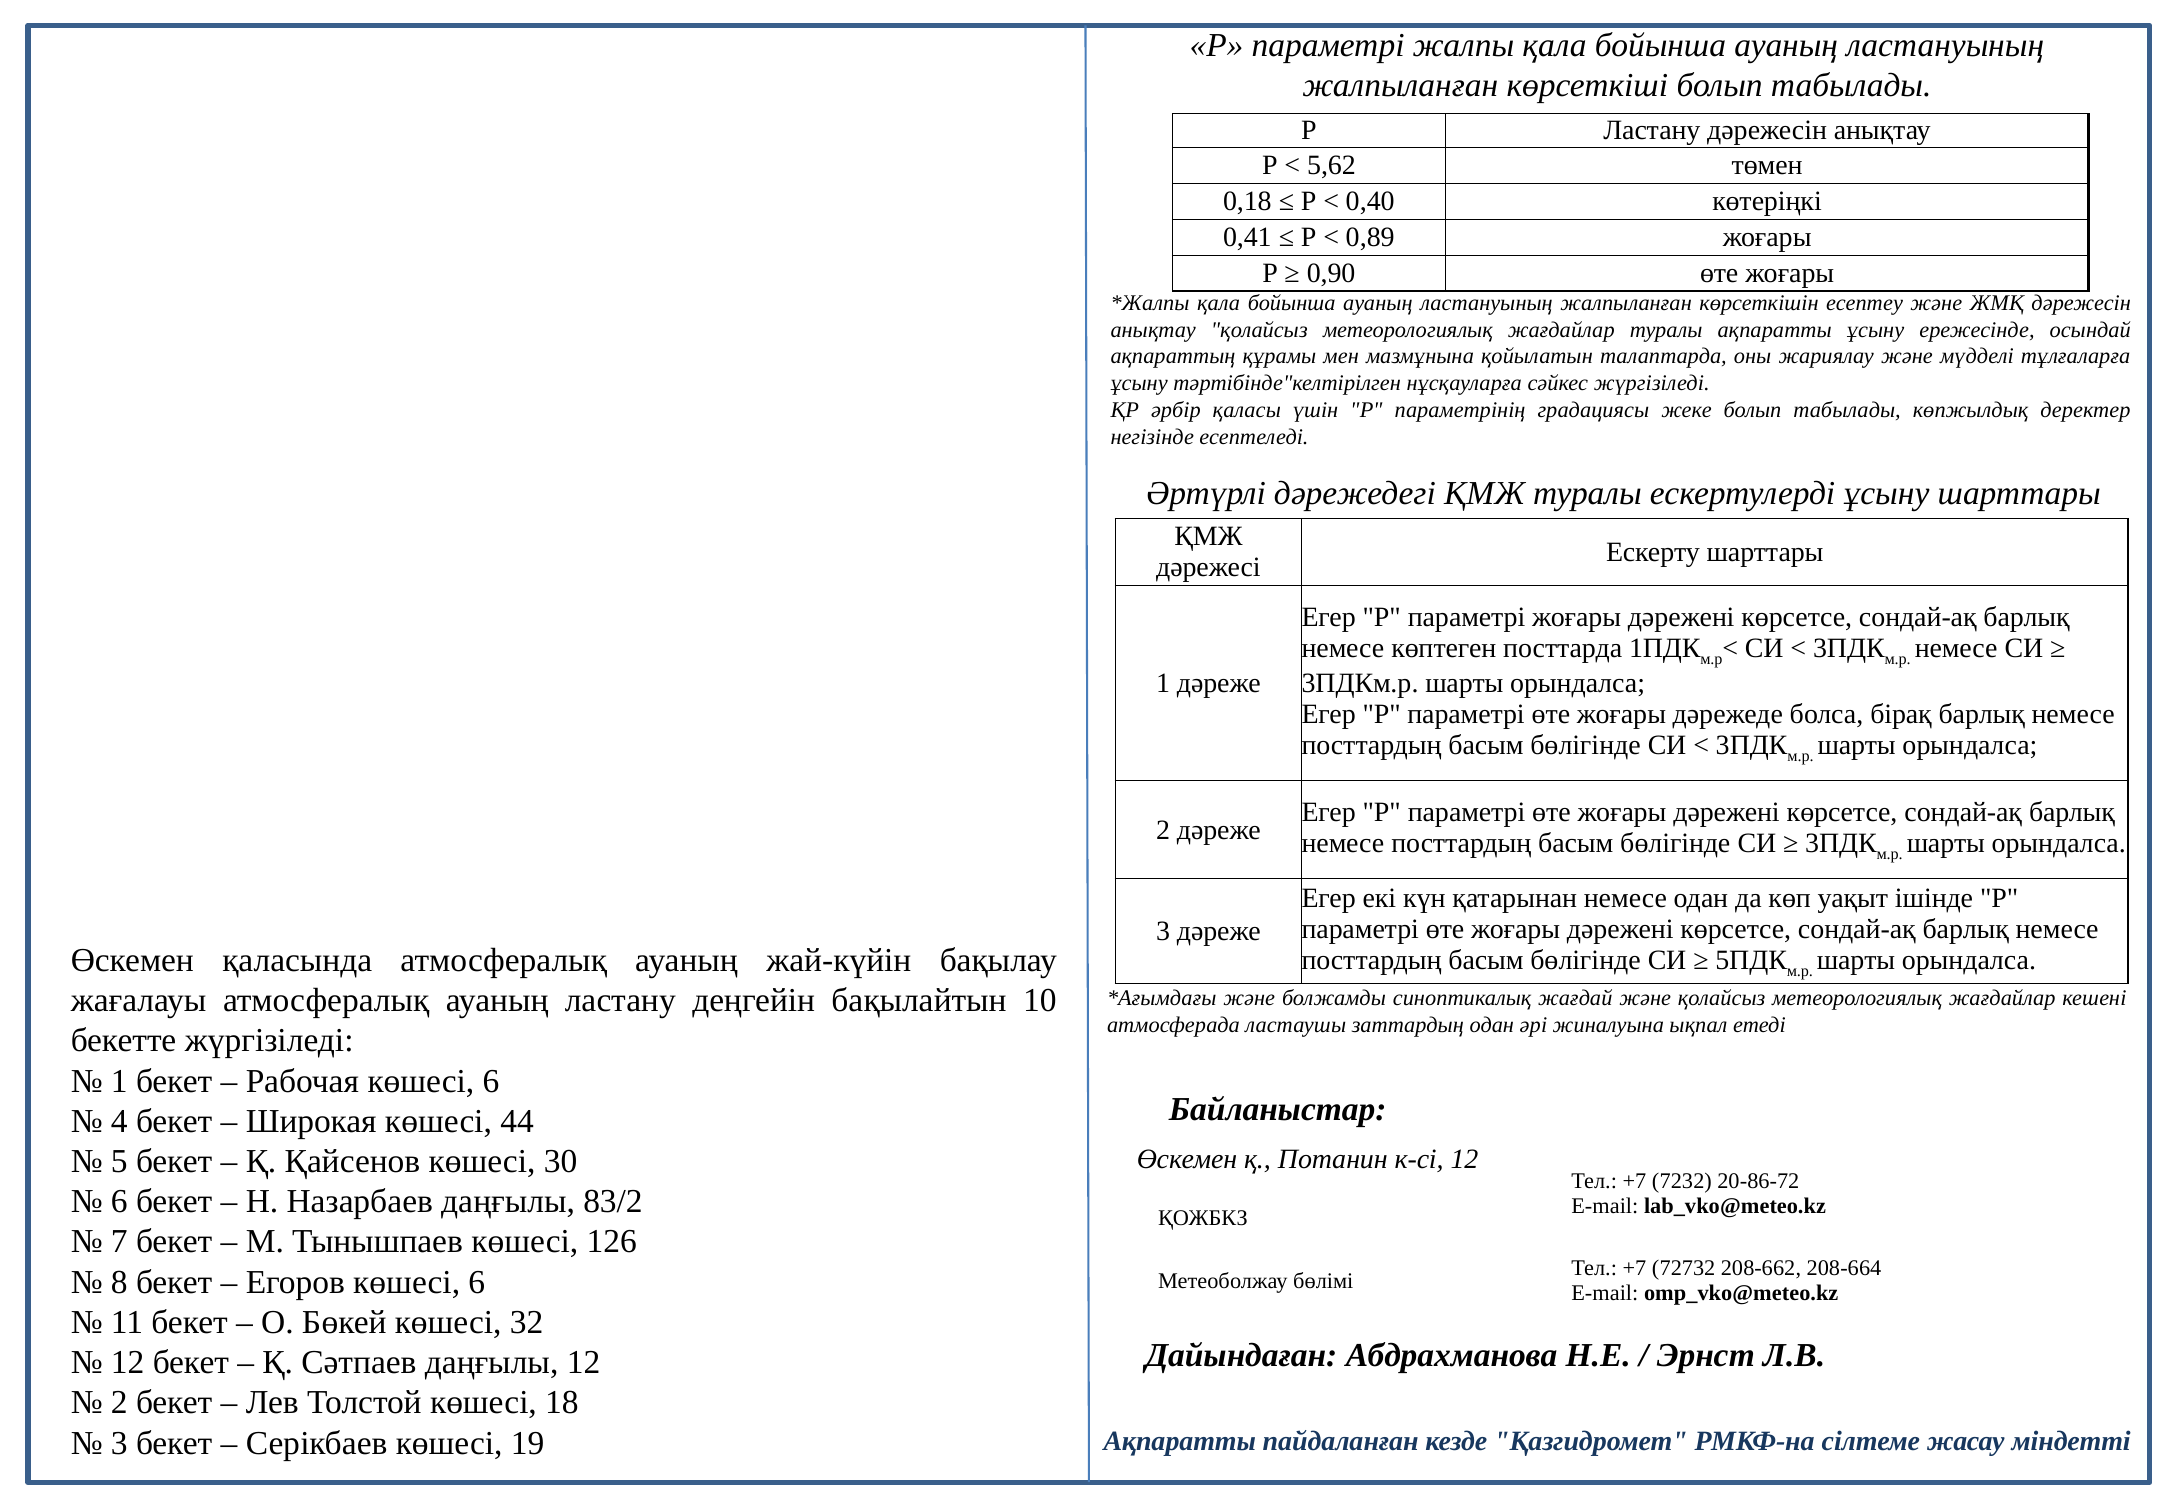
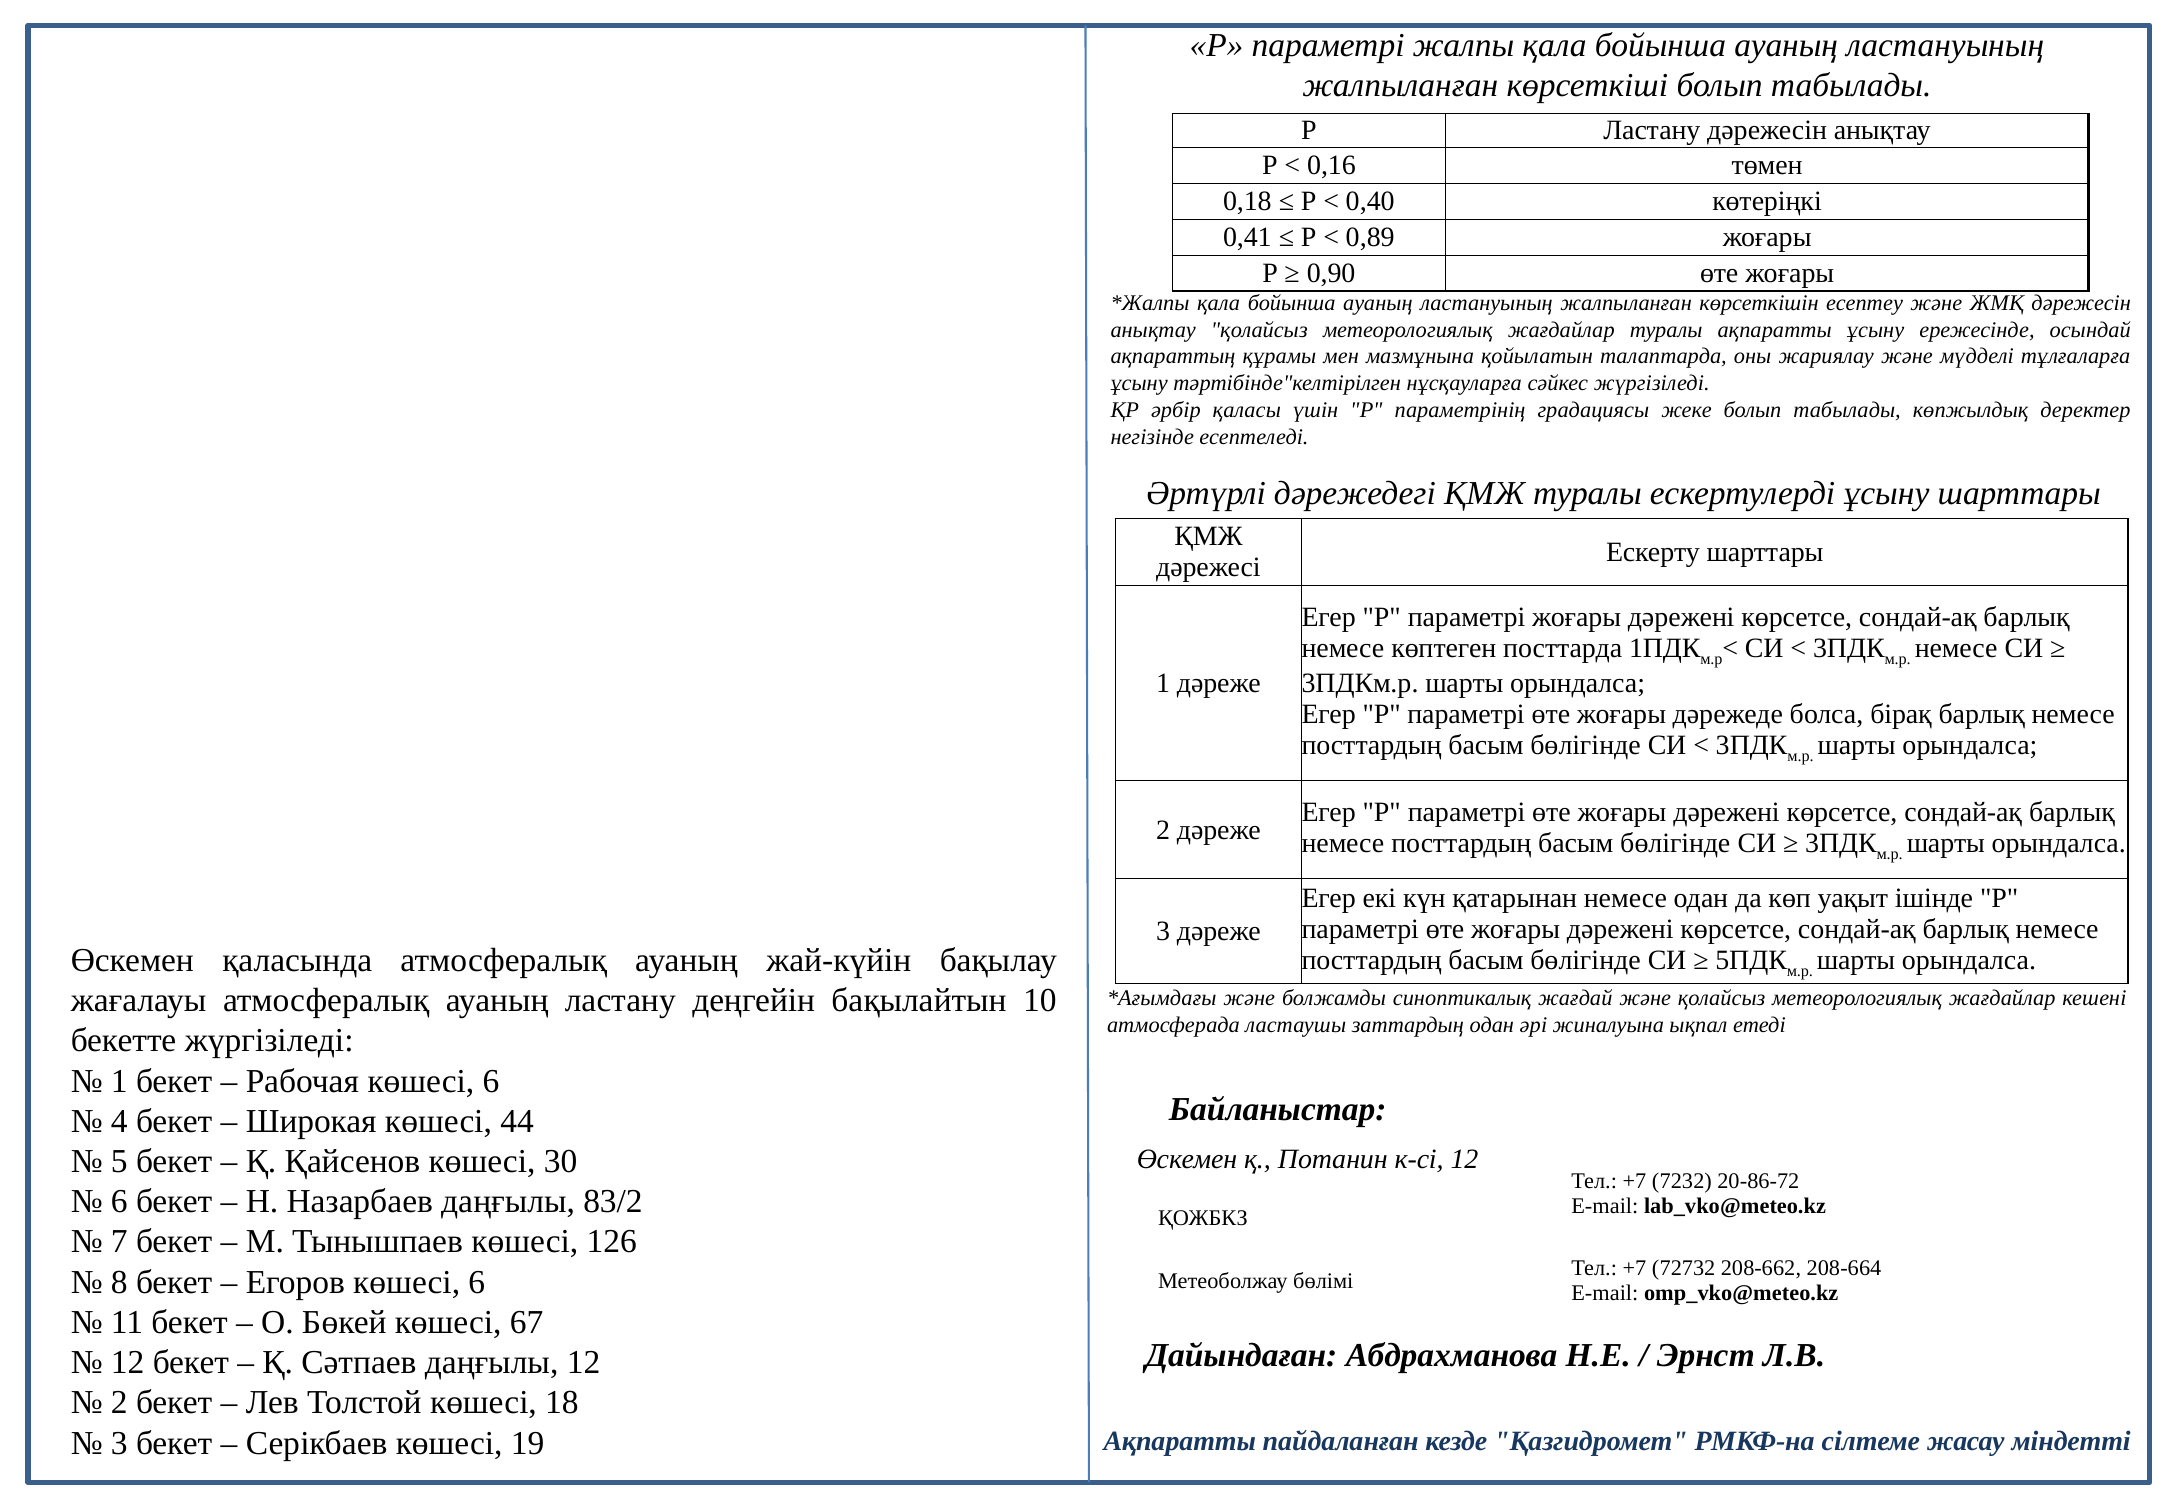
5,62: 5,62 -> 0,16
32: 32 -> 67
